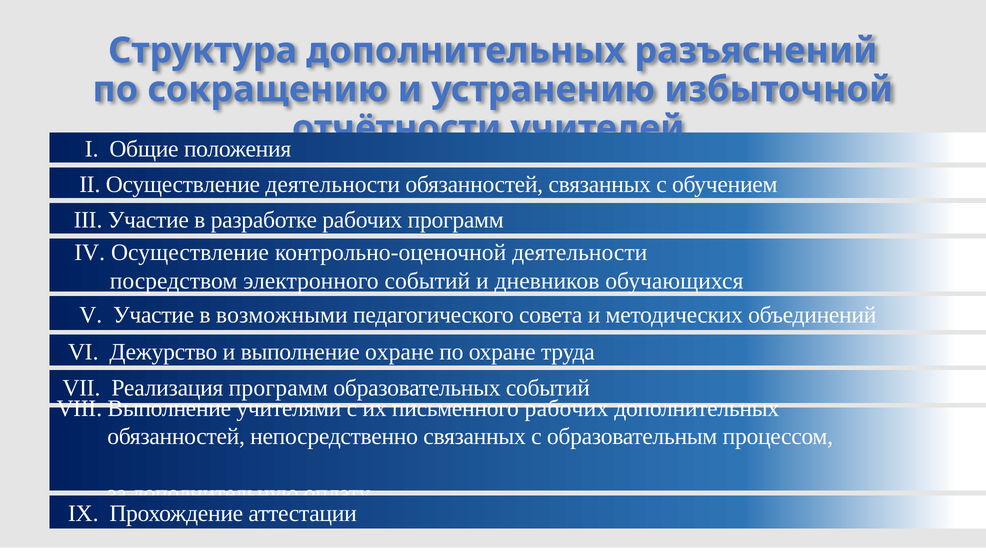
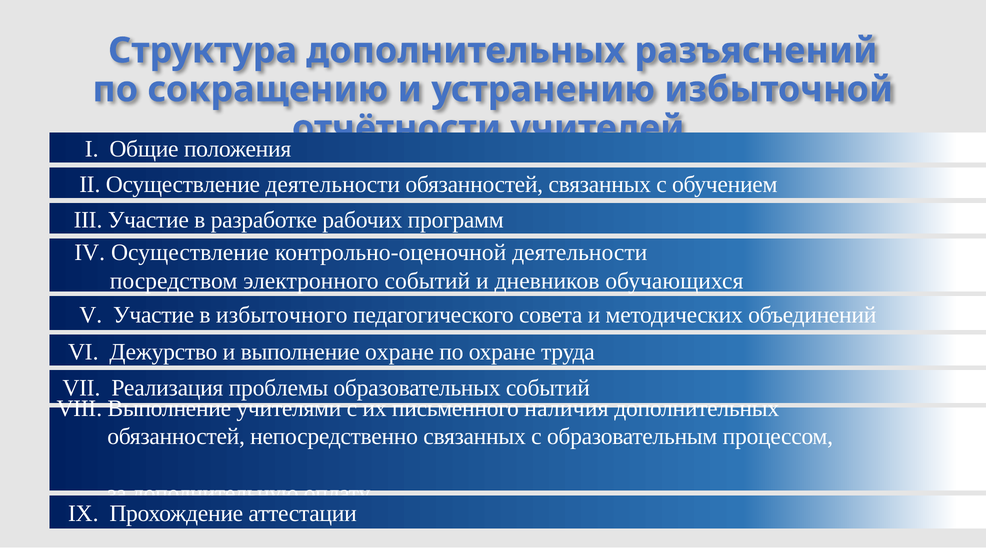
возможными: возможными -> избыточного
Реализация программ: программ -> проблемы
письменного рабочих: рабочих -> наличия
